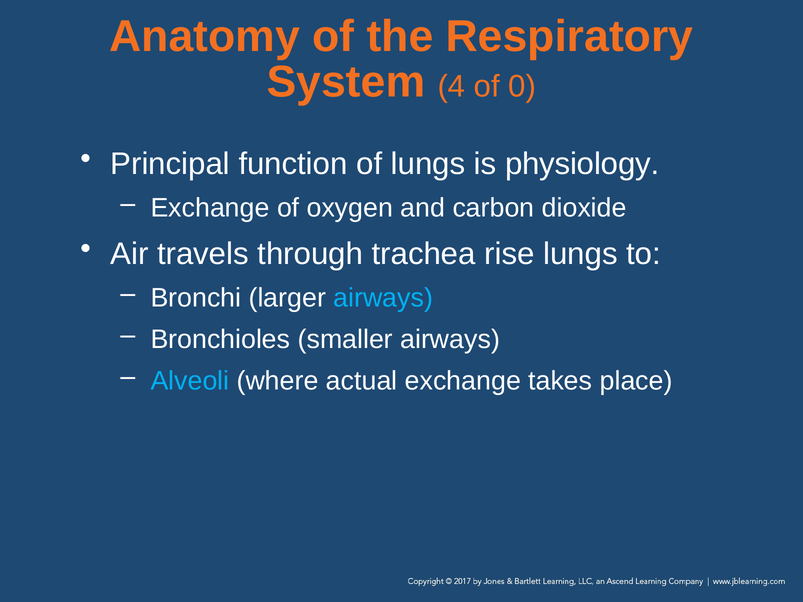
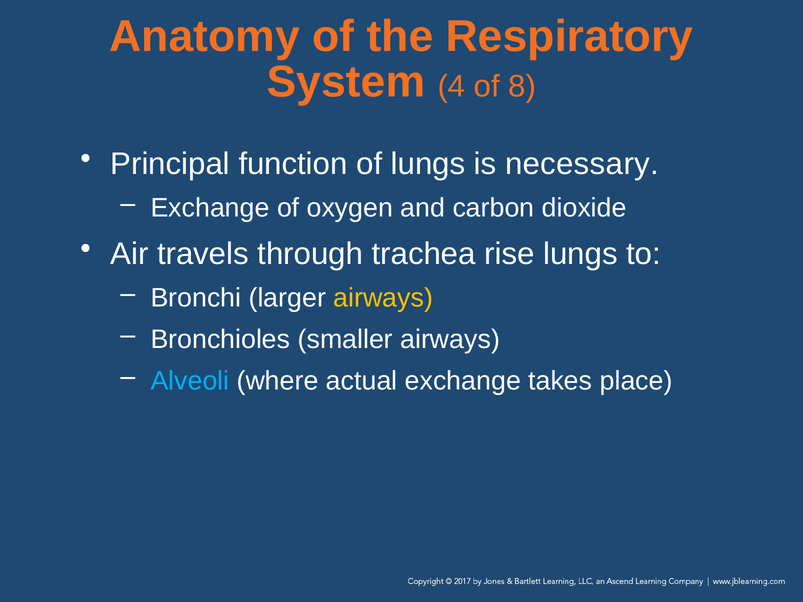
0: 0 -> 8
physiology: physiology -> necessary
airways at (383, 298) colour: light blue -> yellow
